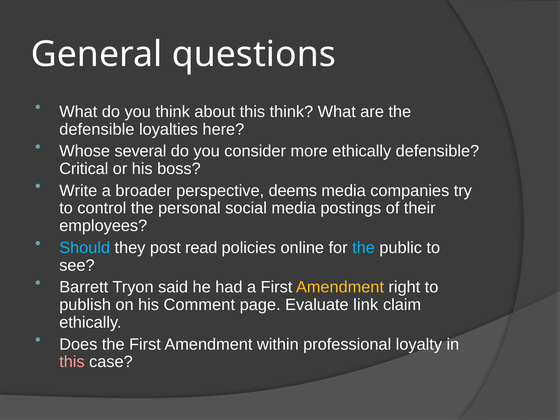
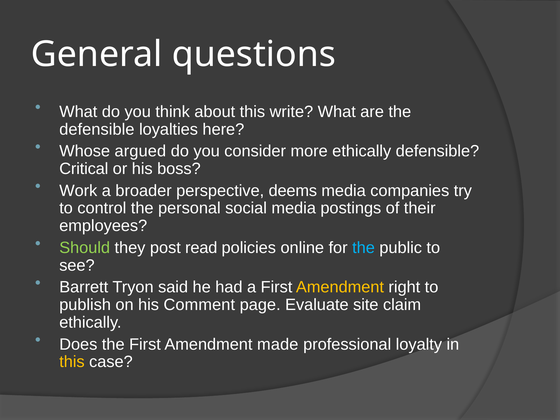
this think: think -> write
several: several -> argued
Write: Write -> Work
Should colour: light blue -> light green
link: link -> site
within: within -> made
this at (72, 362) colour: pink -> yellow
